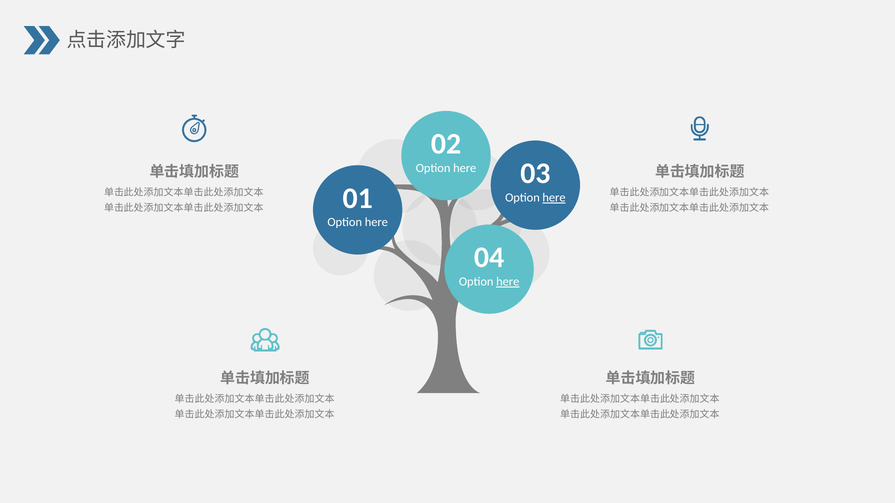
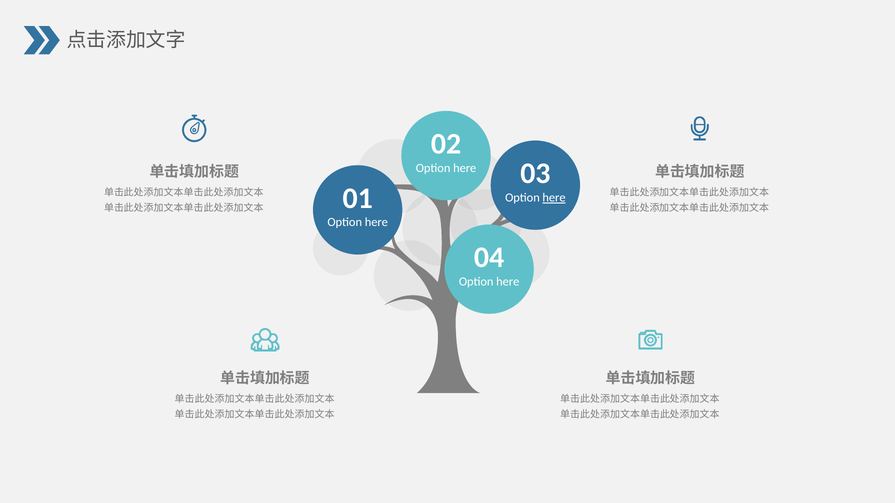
here at (508, 282) underline: present -> none
